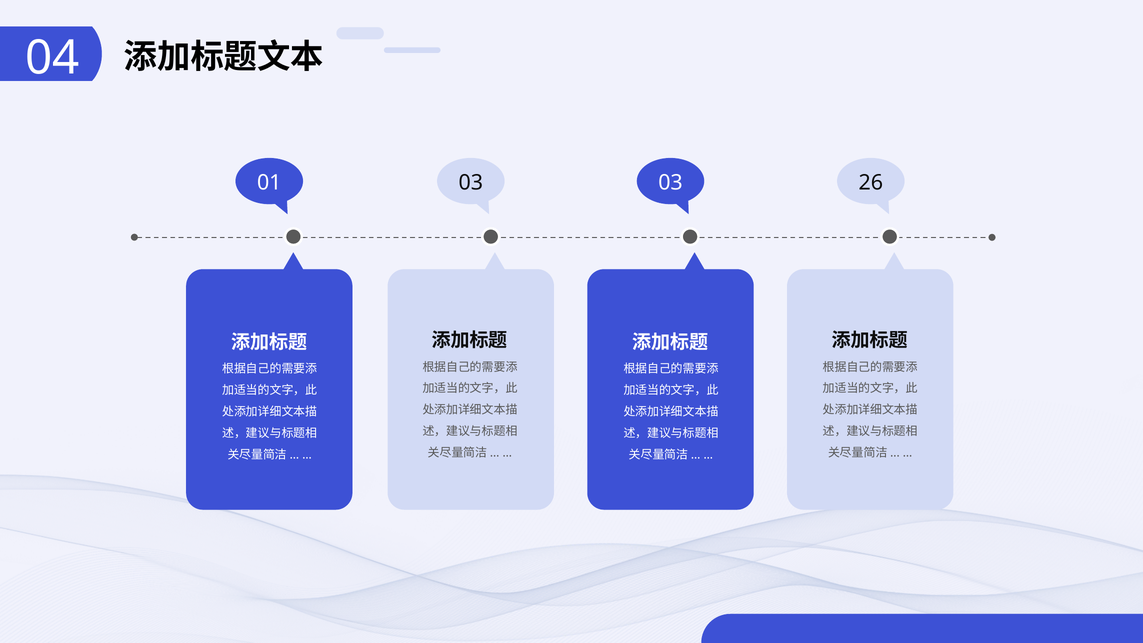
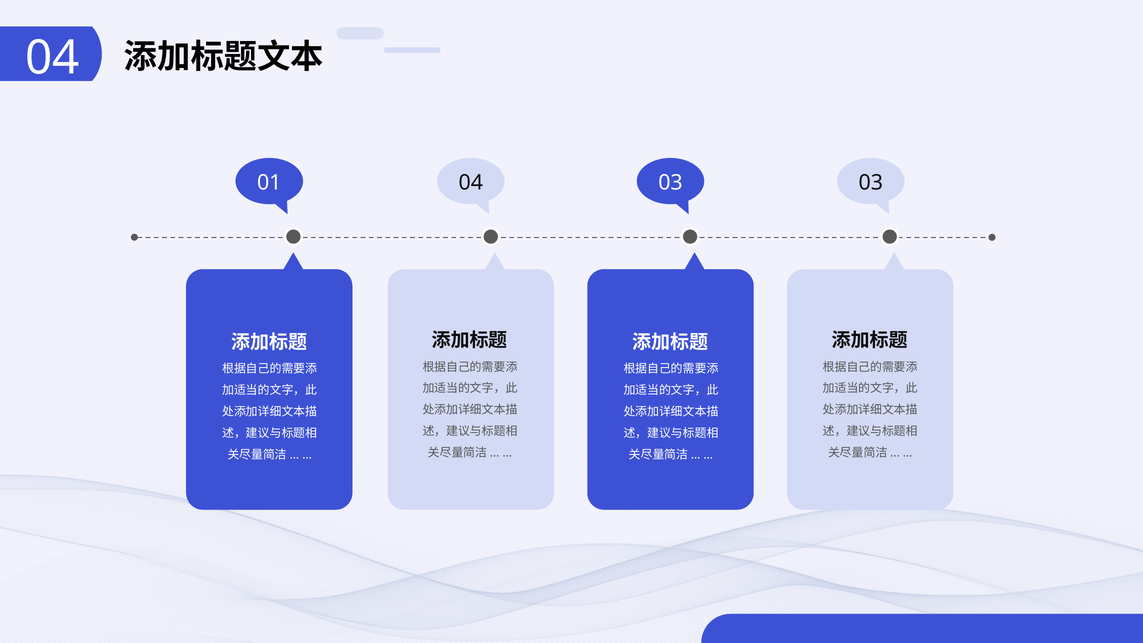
01 03: 03 -> 04
03 26: 26 -> 03
